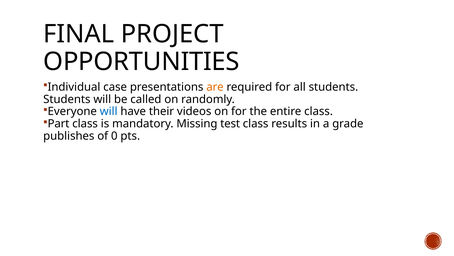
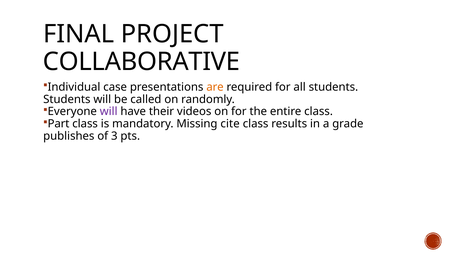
OPPORTUNITIES: OPPORTUNITIES -> COLLABORATIVE
will at (109, 111) colour: blue -> purple
test: test -> cite
0: 0 -> 3
